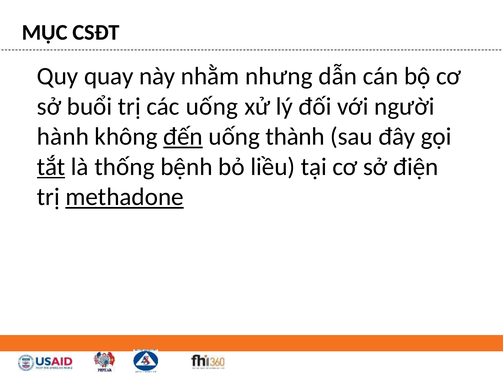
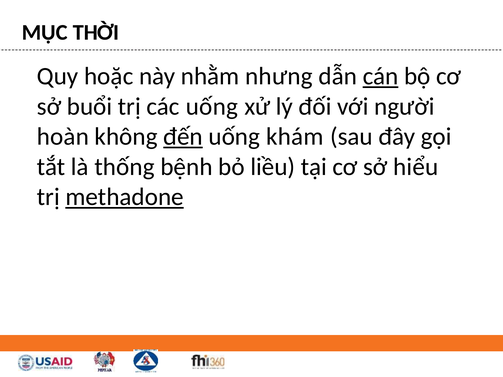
CSĐT: CSĐT -> THỜI
quay: quay -> hoặc
cán underline: none -> present
hành: hành -> hoàn
thành: thành -> khám
tắt underline: present -> none
điện: điện -> hiểu
